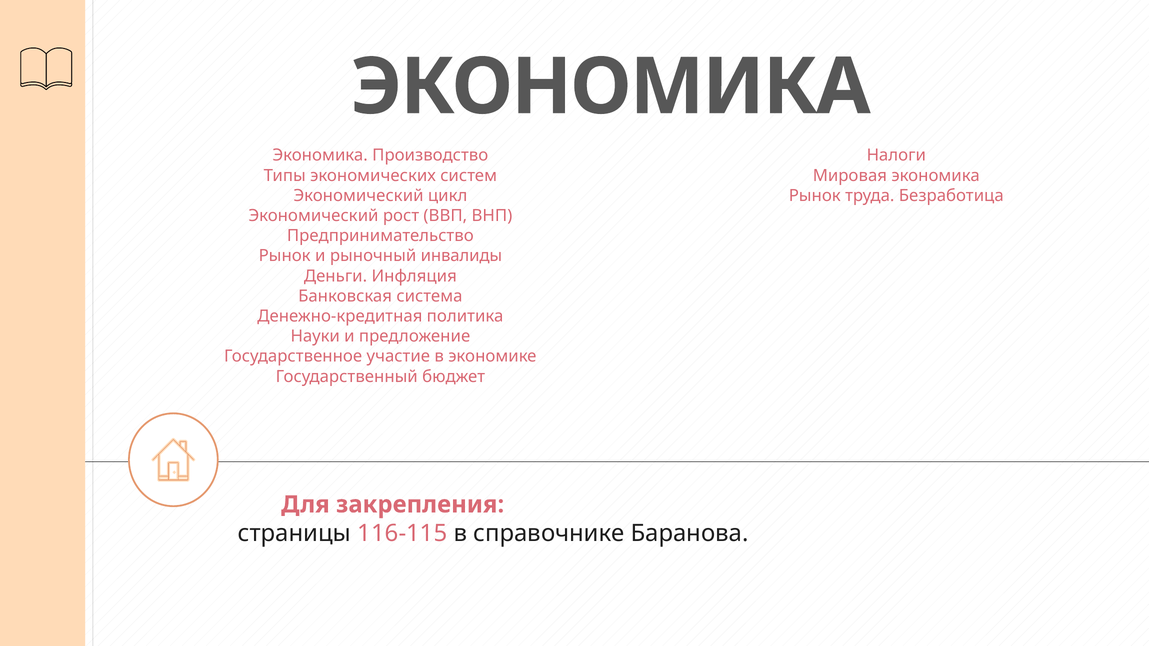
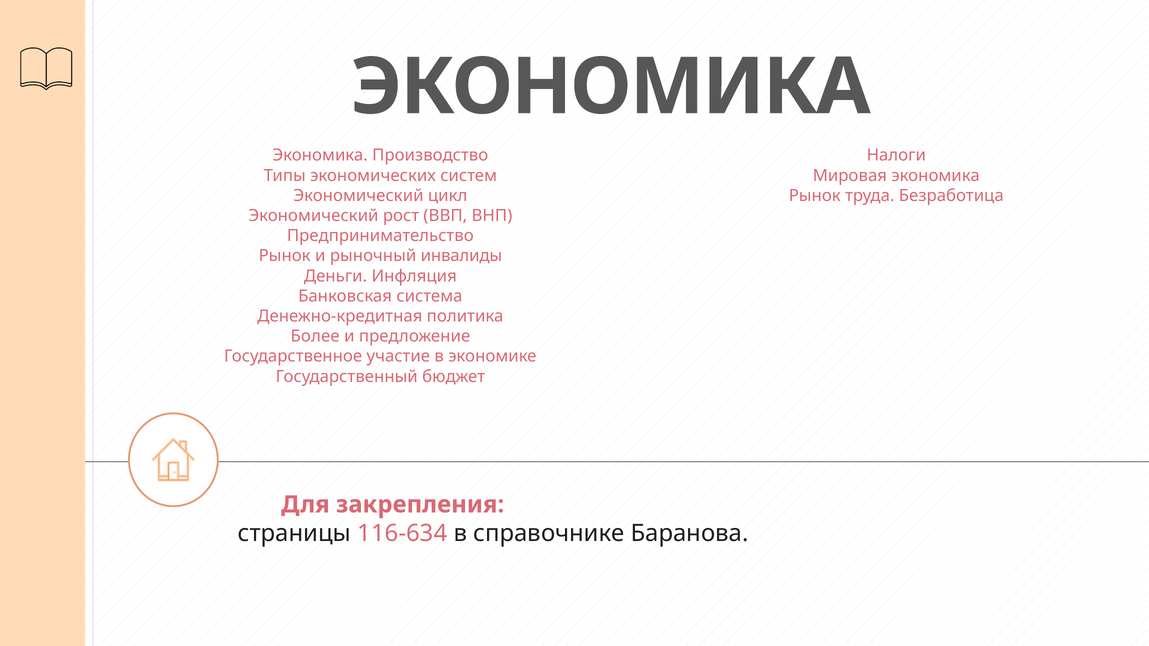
Науки: Науки -> Более
116-115: 116-115 -> 116-634
